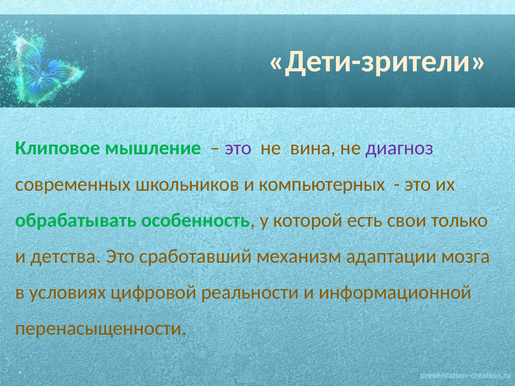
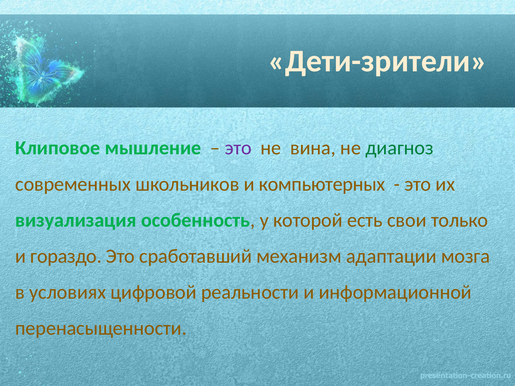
диагноз colour: purple -> green
обрабатывать: обрабатывать -> визуализация
детства: детства -> гораздо
